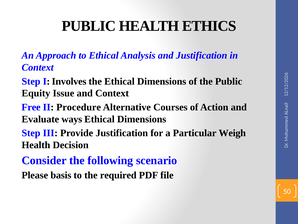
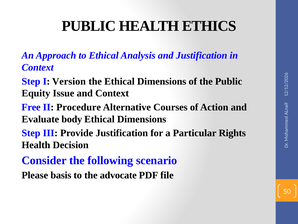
Involves: Involves -> Version
ways: ways -> body
Weigh: Weigh -> Rights
required: required -> advocate
